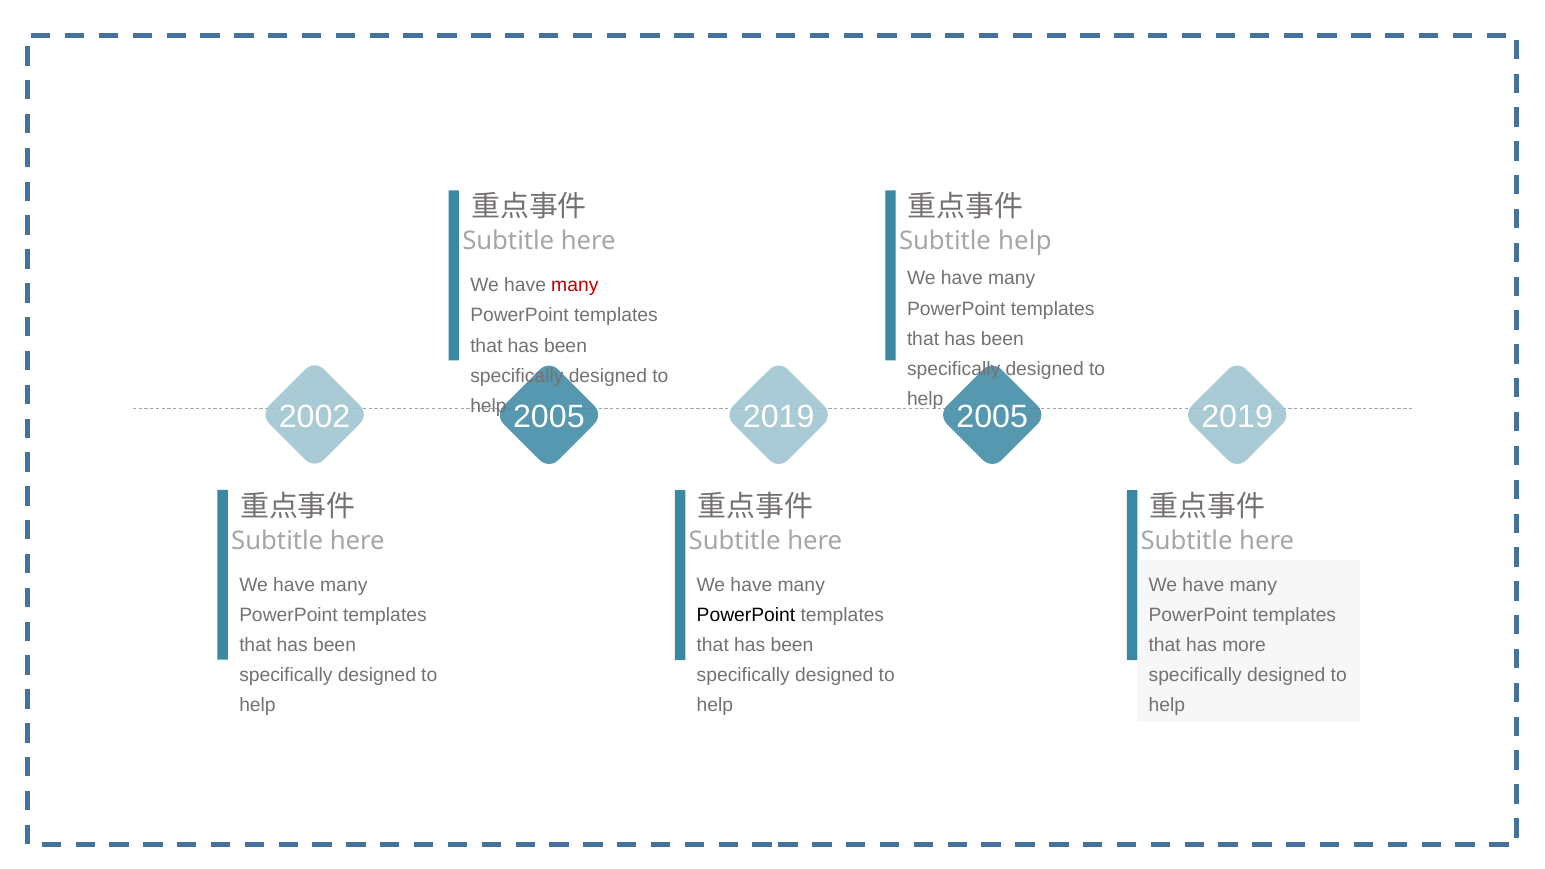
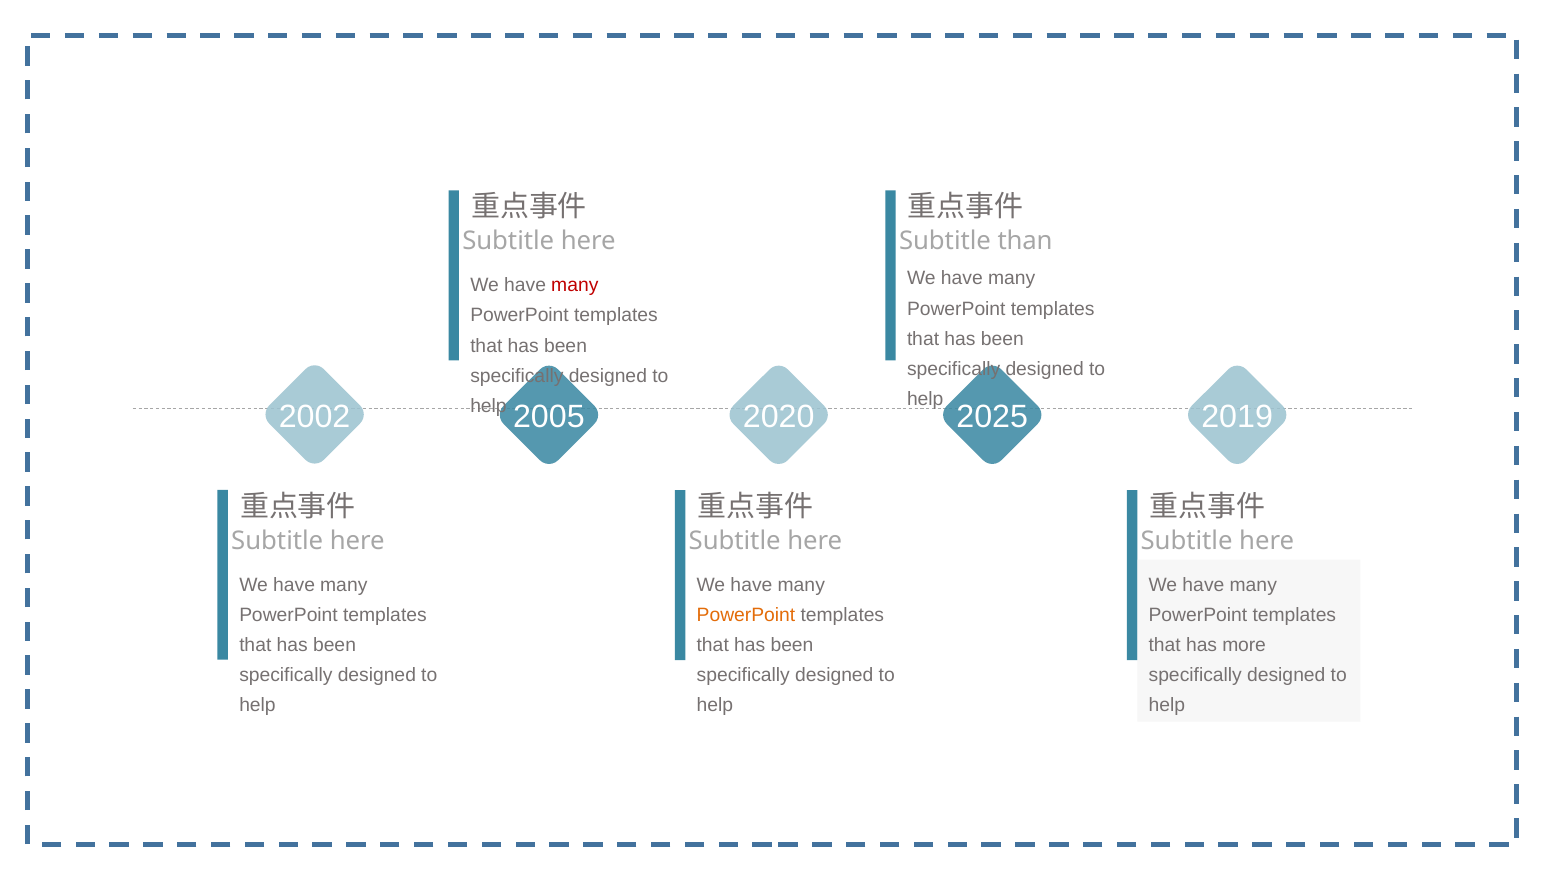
Subtitle help: help -> than
2019 at (779, 417): 2019 -> 2020
2005 at (992, 417): 2005 -> 2025
PowerPoint at (746, 615) colour: black -> orange
